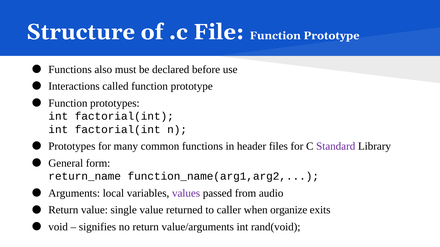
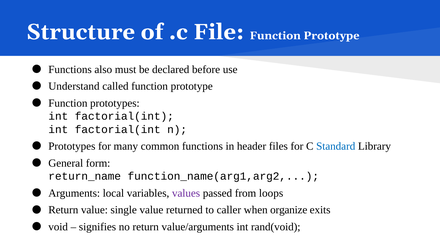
Interactions: Interactions -> Understand
Standard colour: purple -> blue
audio: audio -> loops
